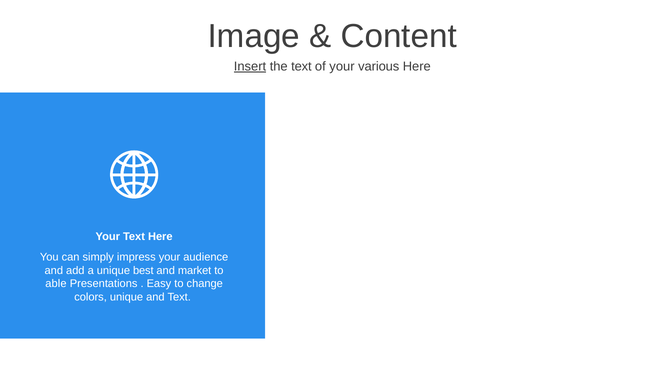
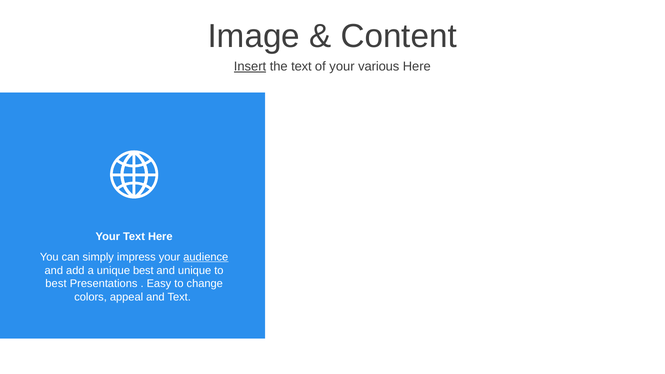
audience underline: none -> present
and market: market -> unique
able at (56, 284): able -> best
colors unique: unique -> appeal
